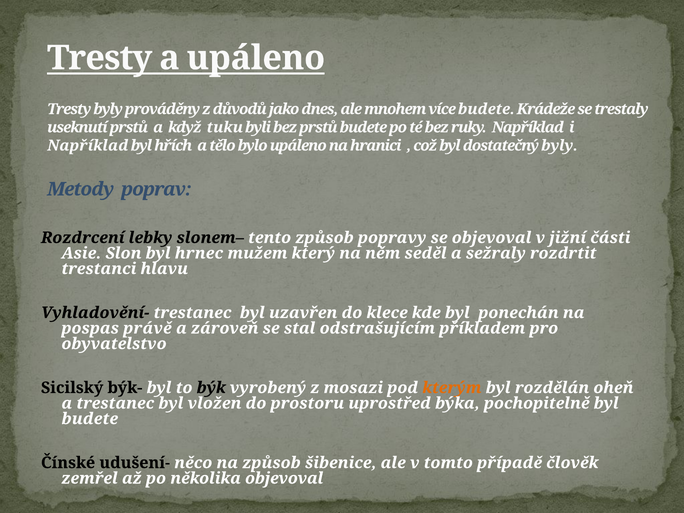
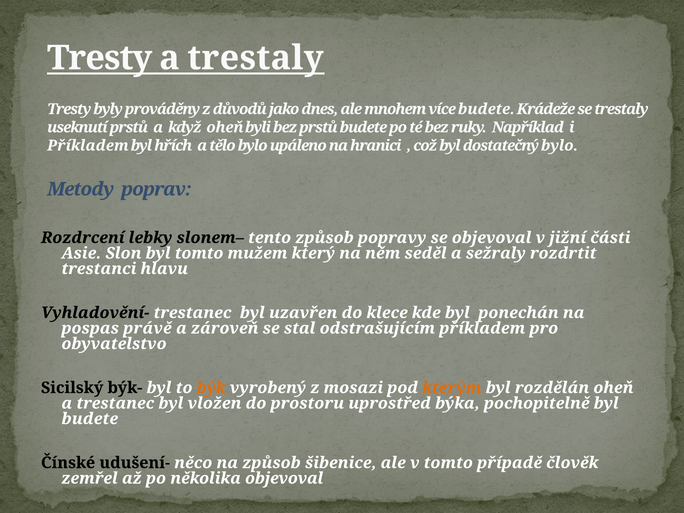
a upáleno: upáleno -> trestaly
když tuku: tuku -> oheň
Například at (88, 146): Například -> Příkladem
dostatečný byly: byly -> bylo
byl hrnec: hrnec -> tomto
býk colour: black -> orange
